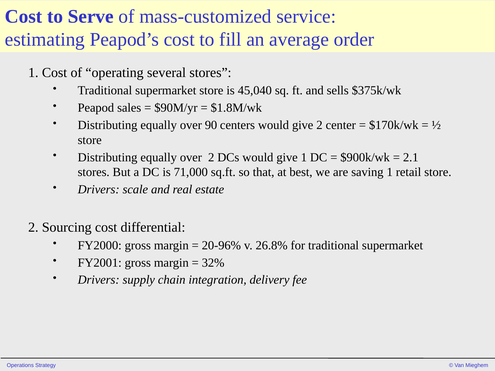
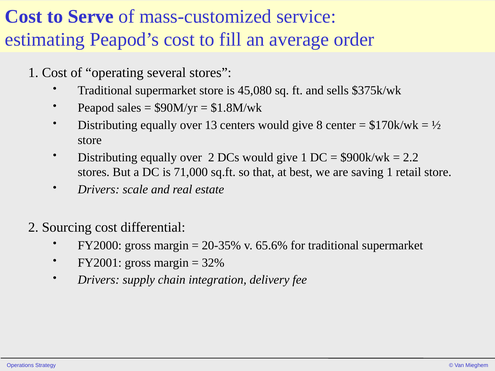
45,040: 45,040 -> 45,080
90: 90 -> 13
give 2: 2 -> 8
2.1: 2.1 -> 2.2
20-96%: 20-96% -> 20-35%
26.8%: 26.8% -> 65.6%
